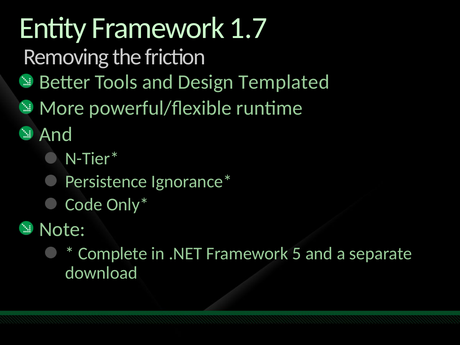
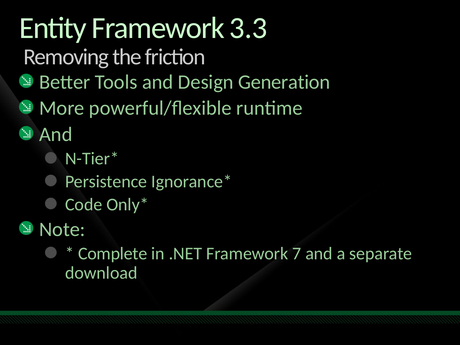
1.7: 1.7 -> 3.3
Templated: Templated -> Generation
5: 5 -> 7
